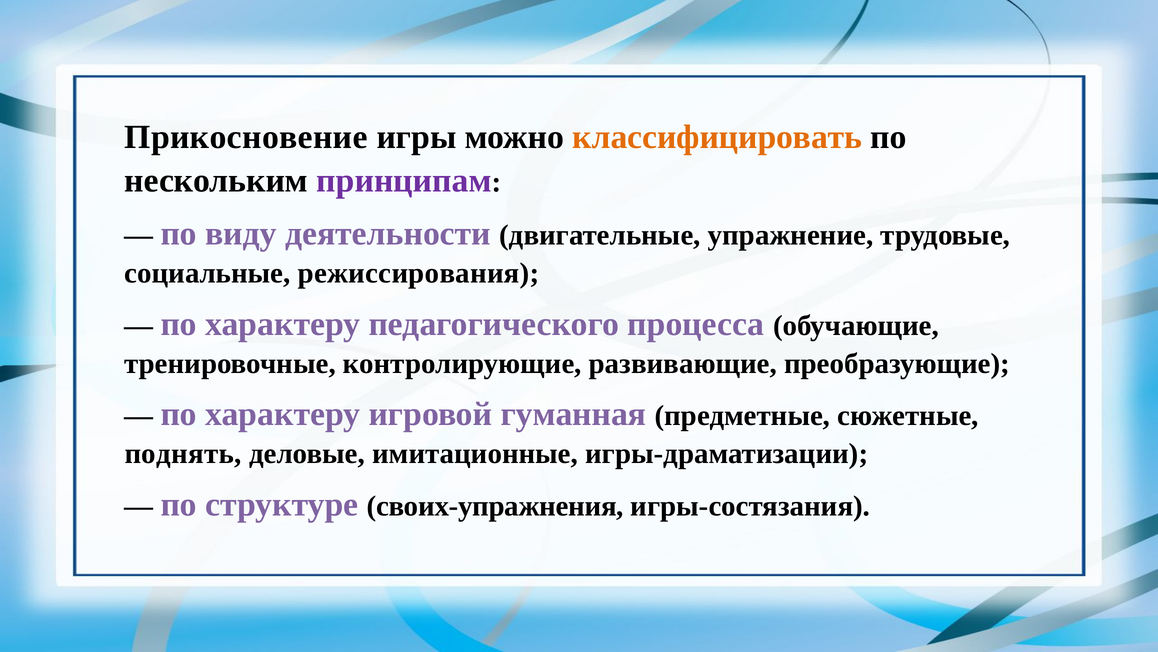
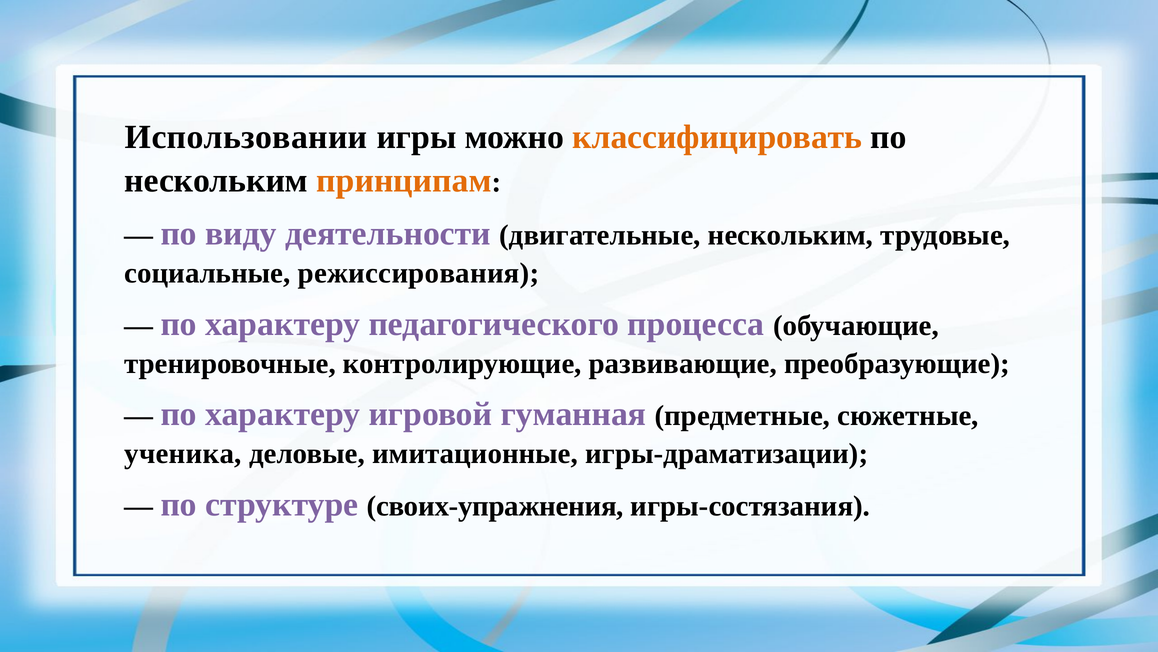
Прикосновение: Прикосновение -> Использовании
принципам colour: purple -> orange
двигательные упражнение: упражнение -> нескольким
поднять: поднять -> ученика
